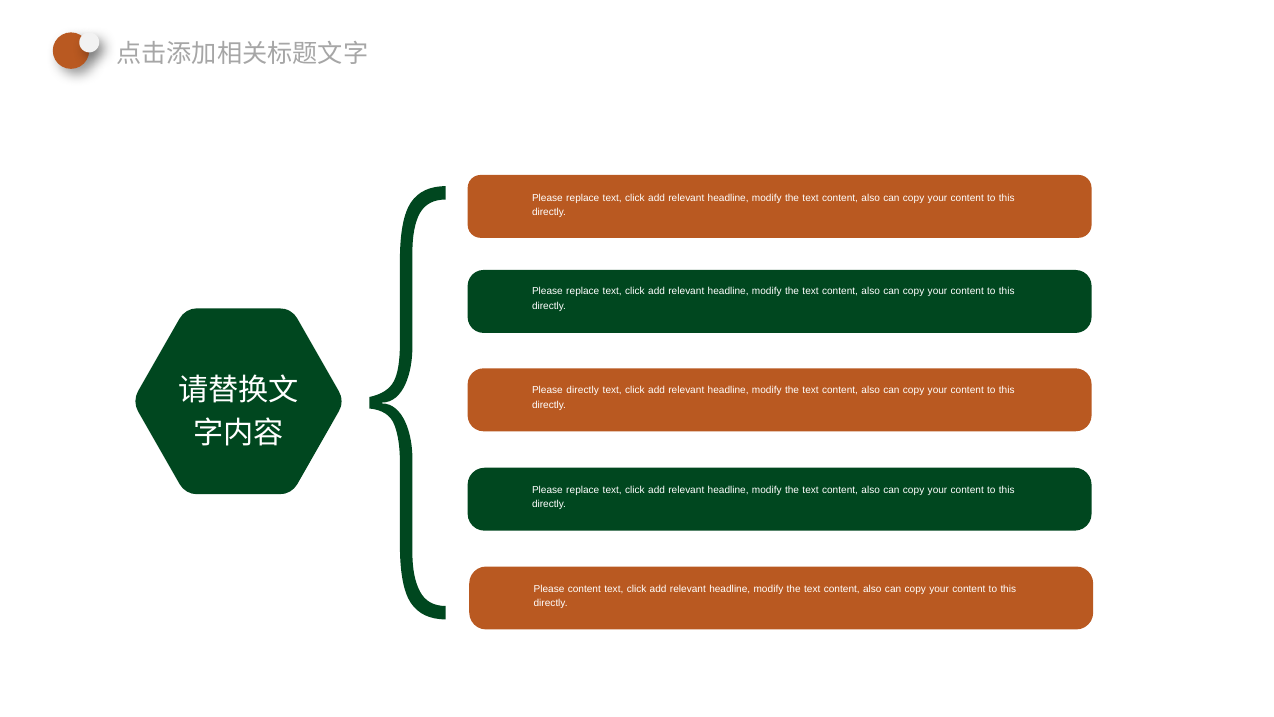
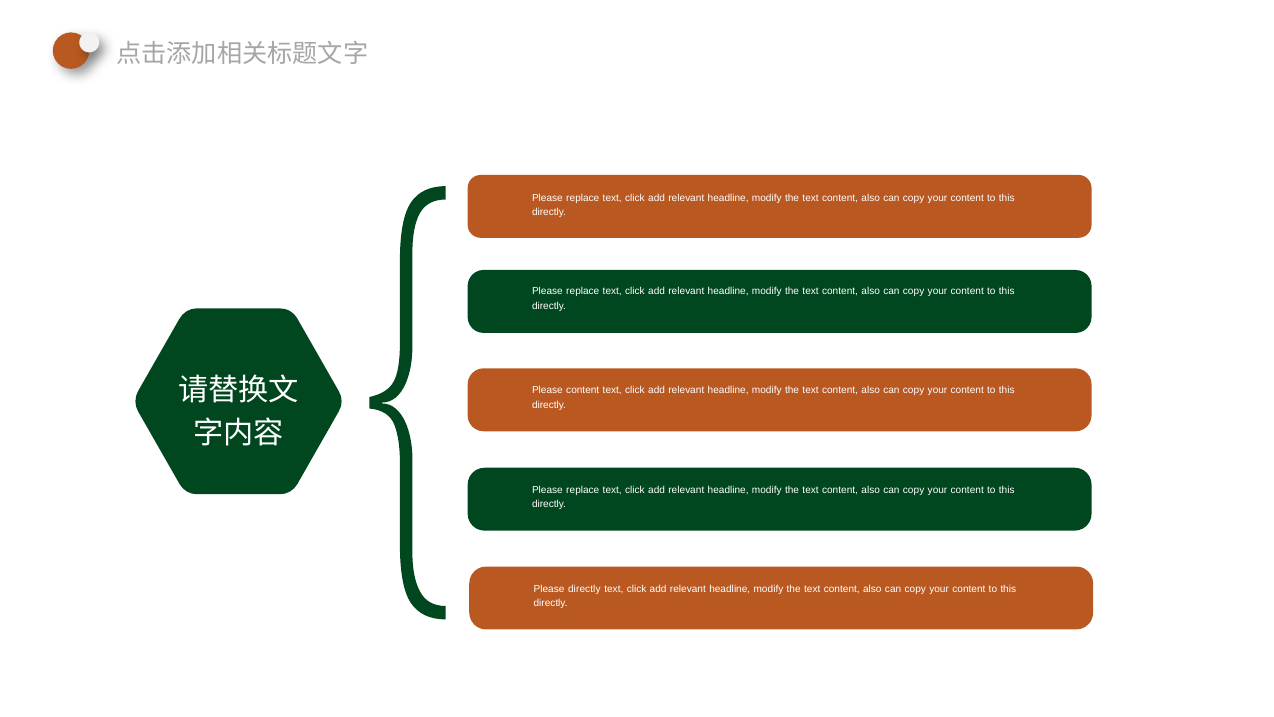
Please directly: directly -> content
Please content: content -> directly
